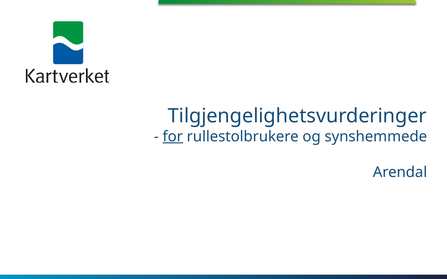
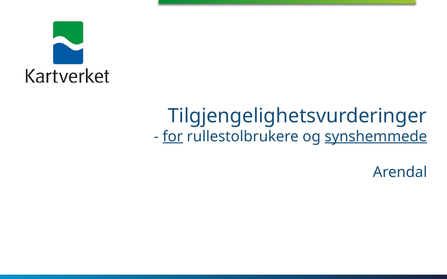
synshemmede underline: none -> present
